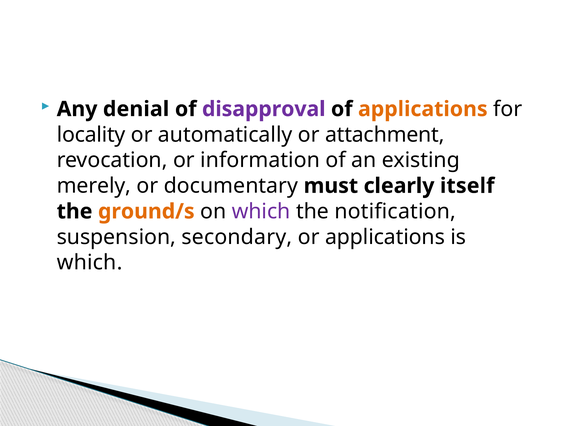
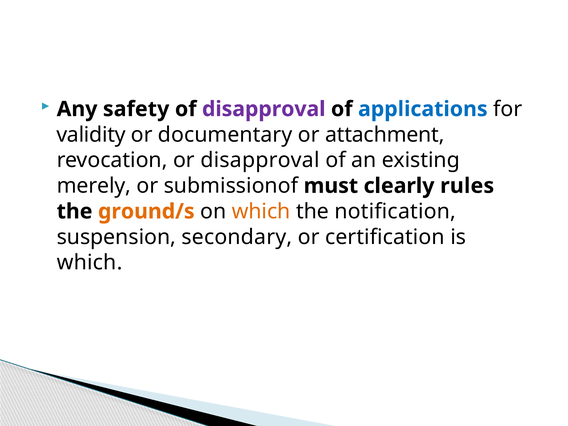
denial: denial -> safety
applications at (423, 109) colour: orange -> blue
locality: locality -> validity
automatically: automatically -> documentary
or information: information -> disapproval
documentary: documentary -> submissionof
itself: itself -> rules
which at (261, 211) colour: purple -> orange
or applications: applications -> certification
